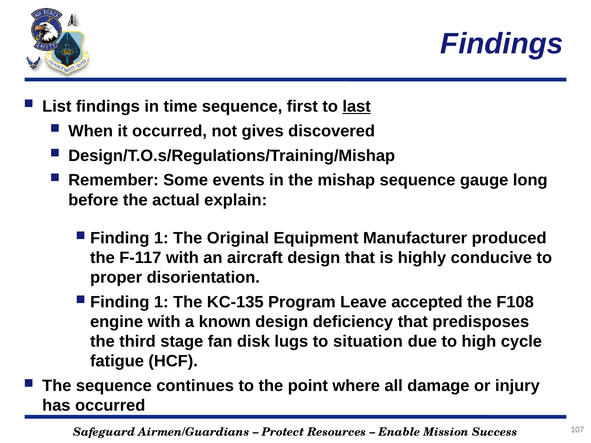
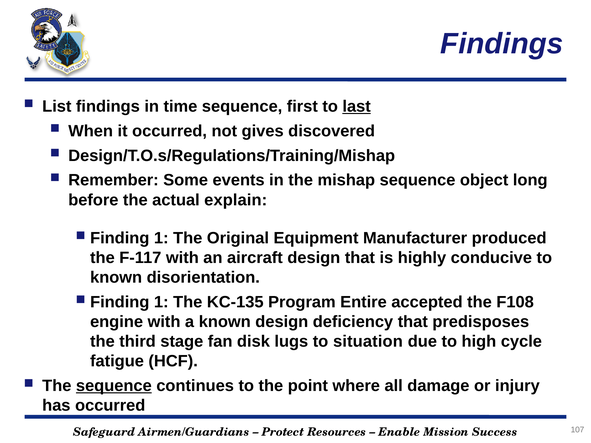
gauge: gauge -> object
proper at (116, 278): proper -> known
Leave: Leave -> Entire
sequence at (114, 386) underline: none -> present
